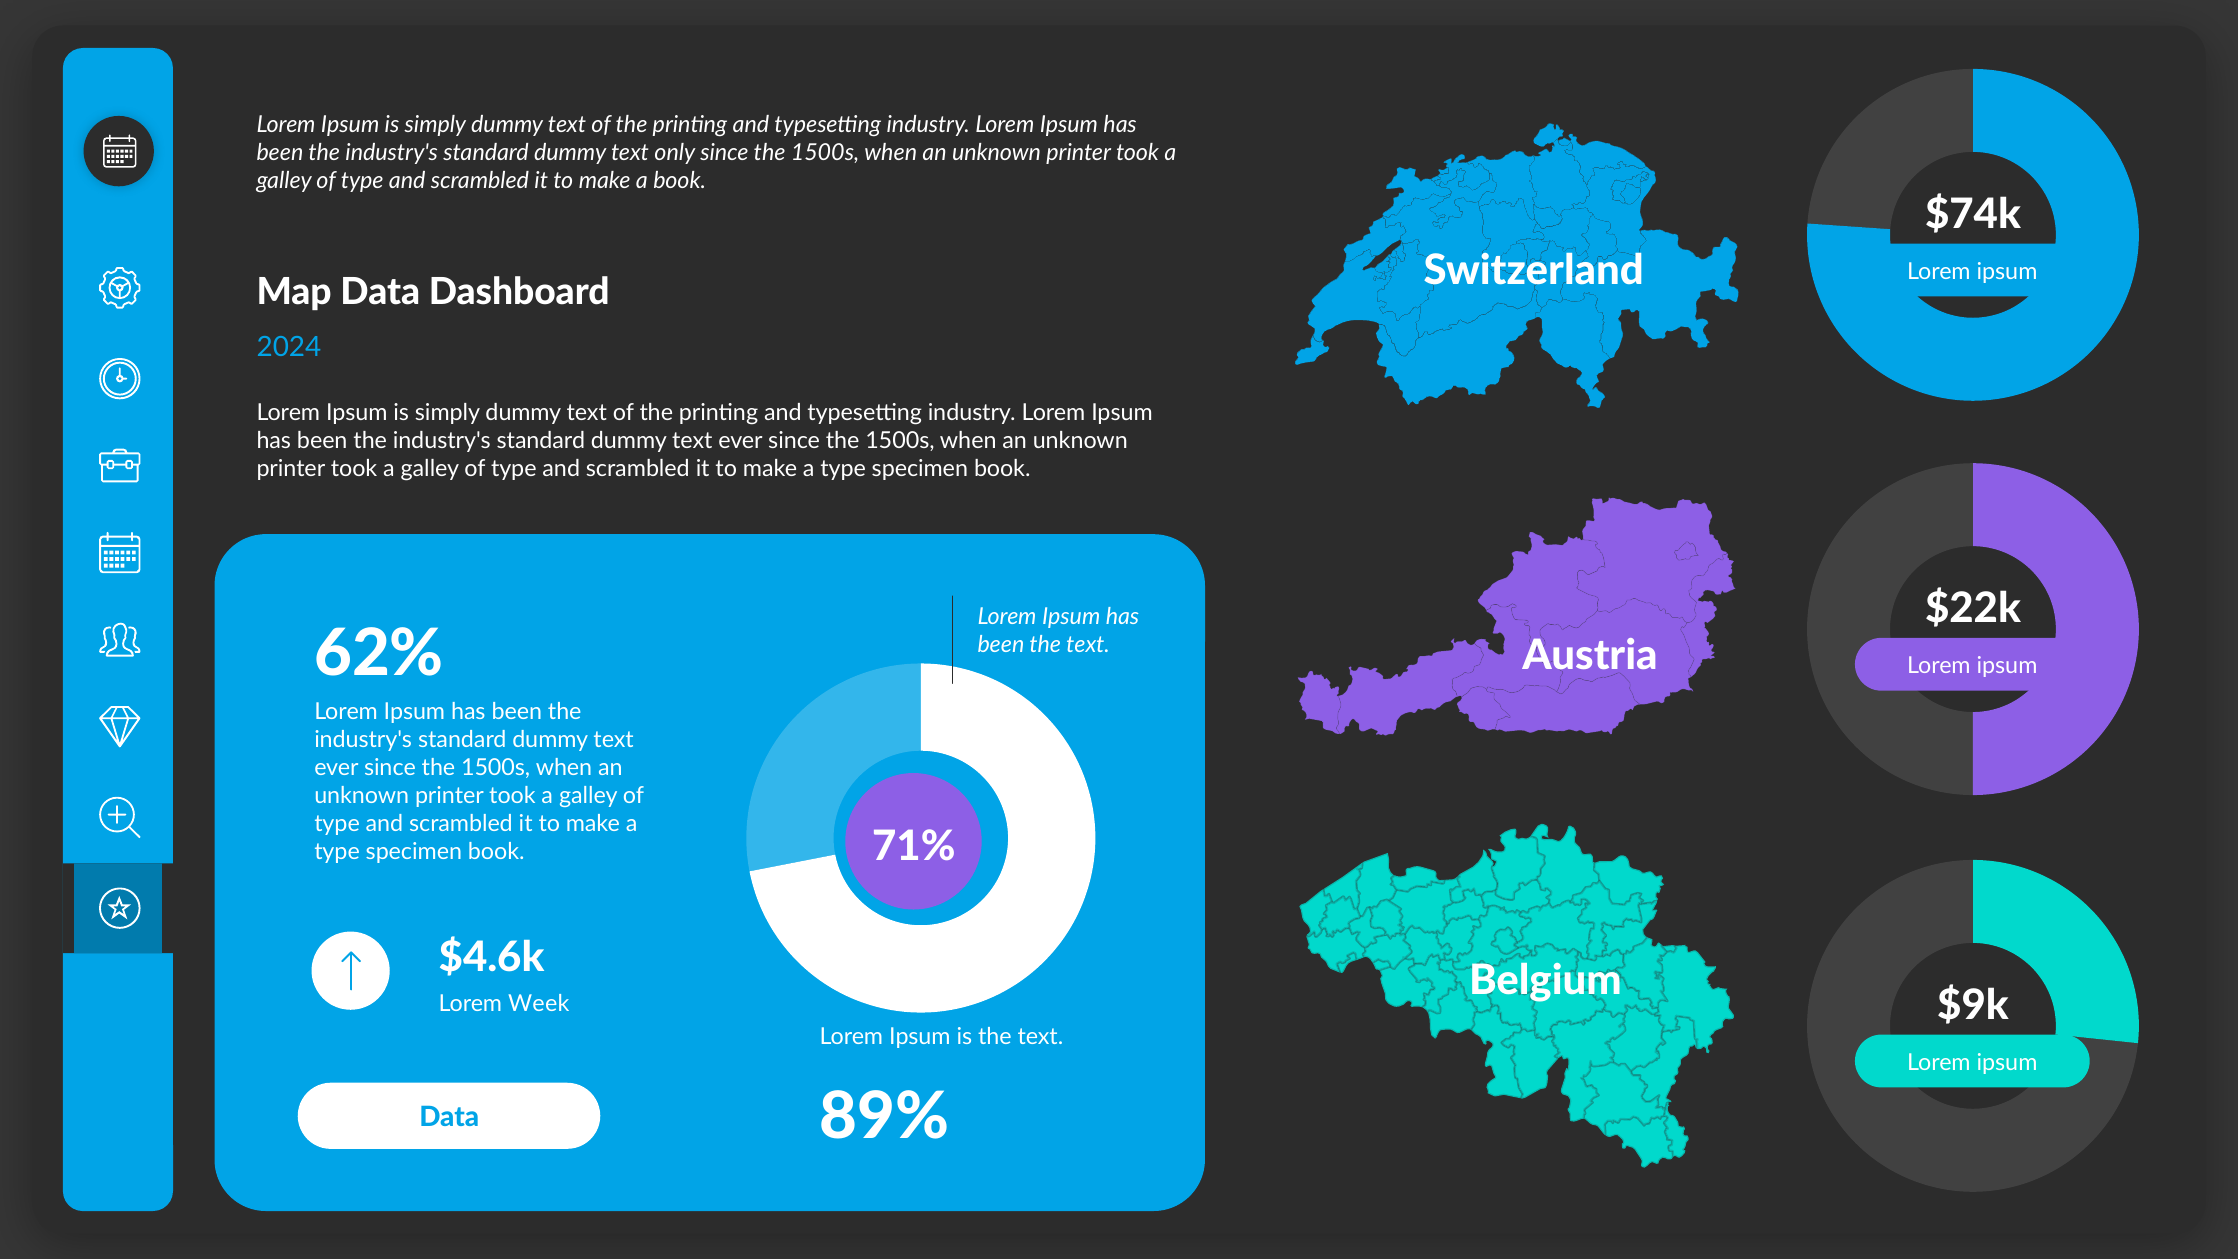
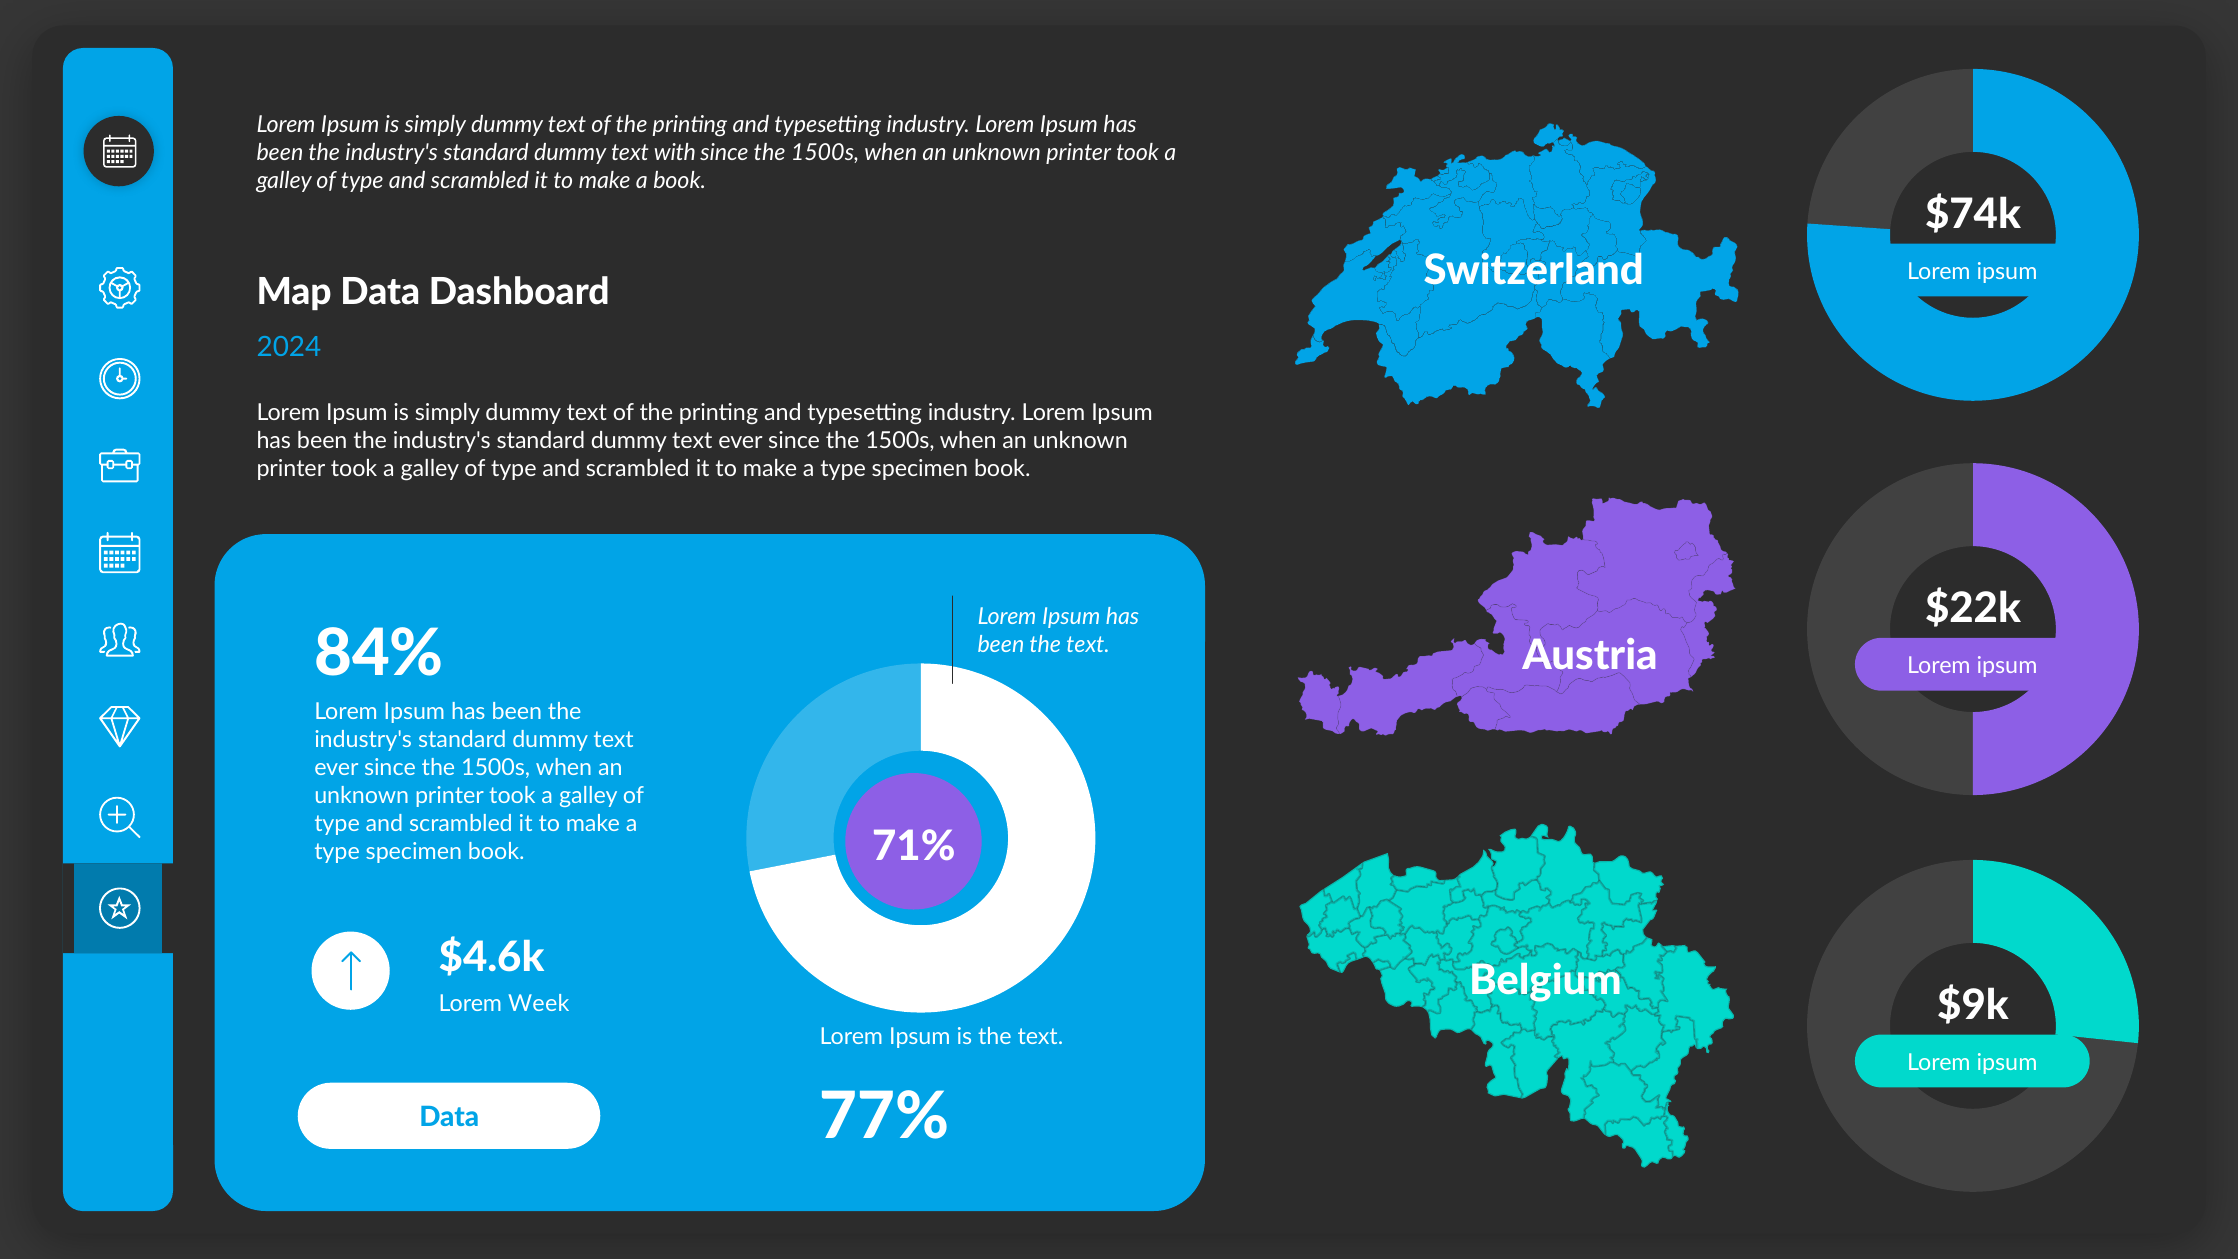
only: only -> with
62%: 62% -> 84%
89%: 89% -> 77%
